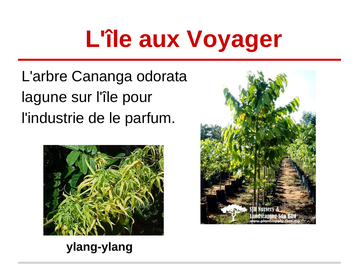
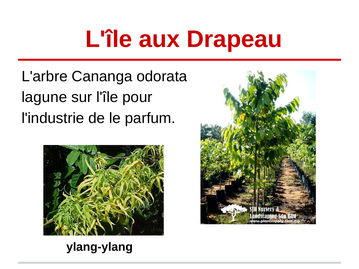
Voyager: Voyager -> Drapeau
